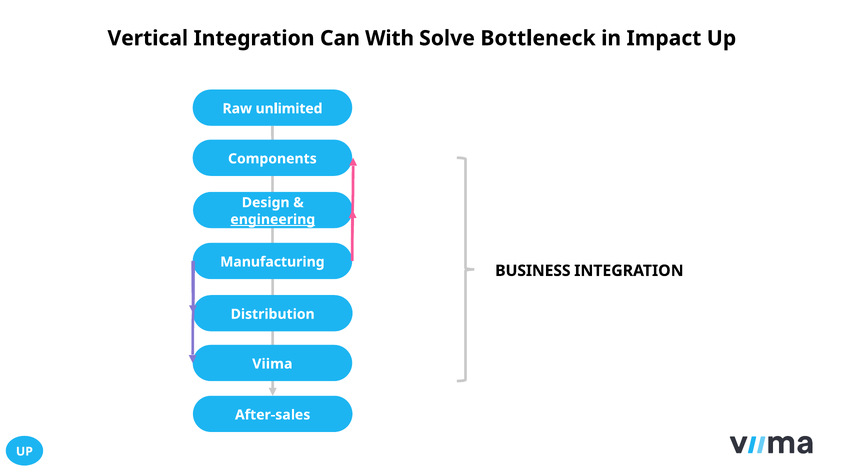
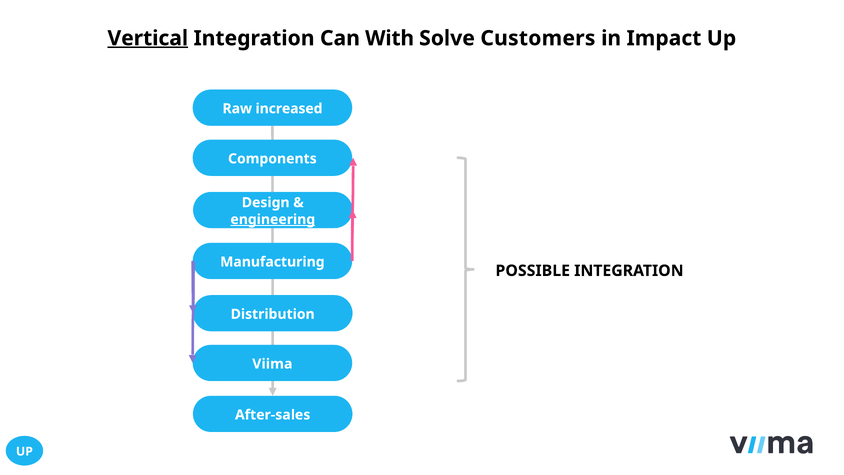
Vertical underline: none -> present
Bottleneck: Bottleneck -> Customers
unlimited: unlimited -> increased
BUSINESS: BUSINESS -> POSSIBLE
